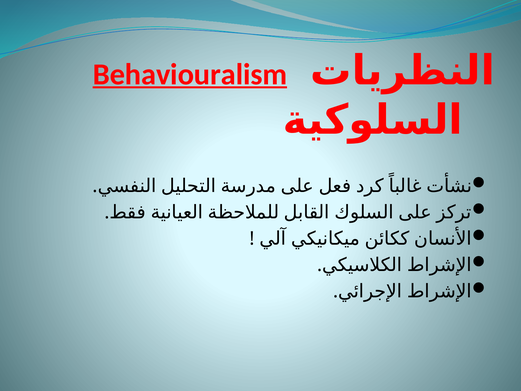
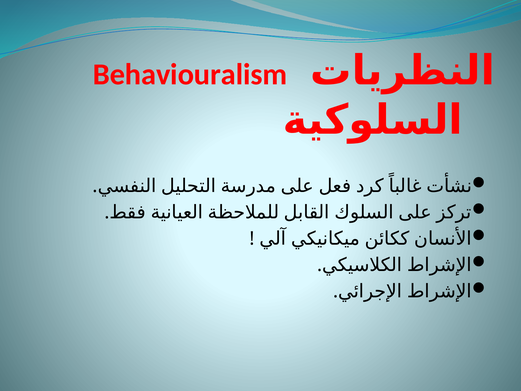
Behaviouralism underline: present -> none
